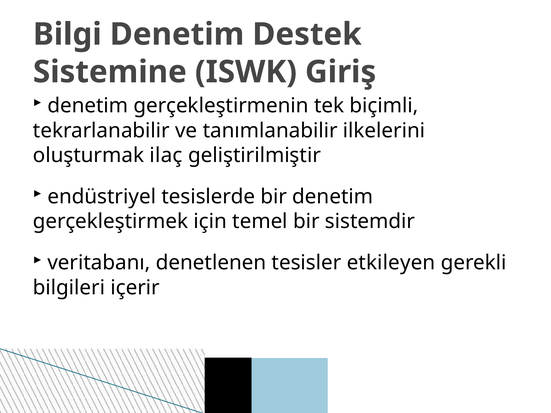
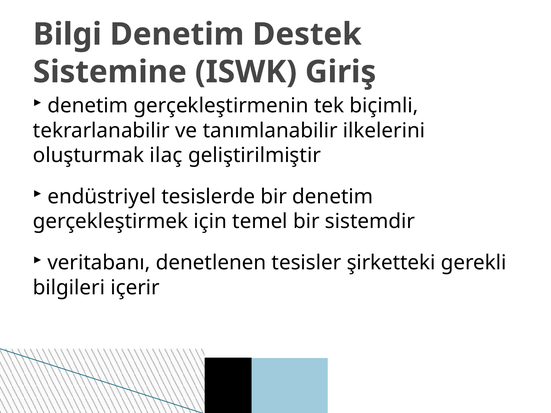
etkileyen: etkileyen -> şirketteki
